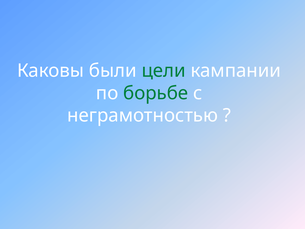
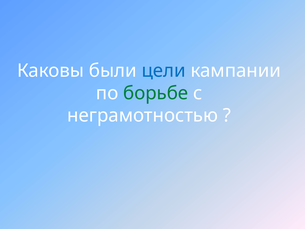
цели colour: green -> blue
